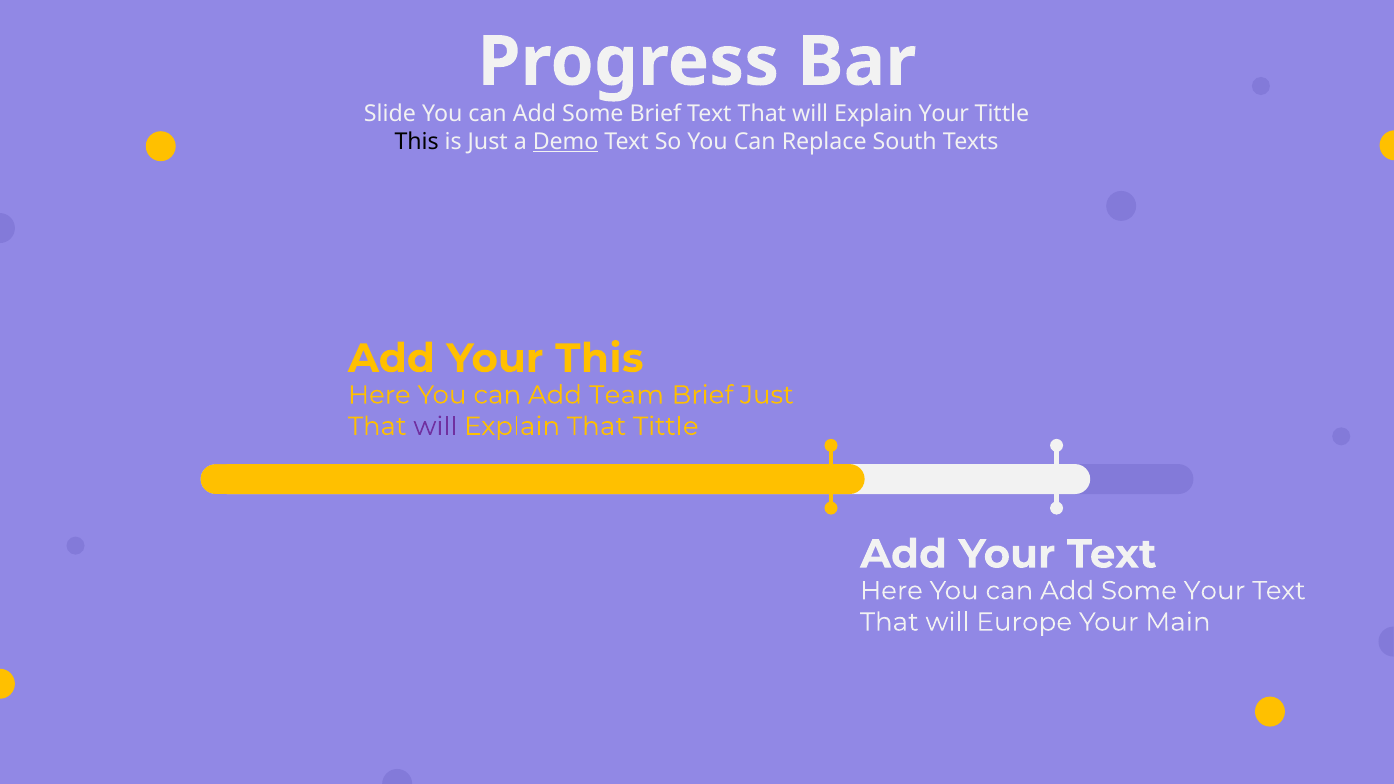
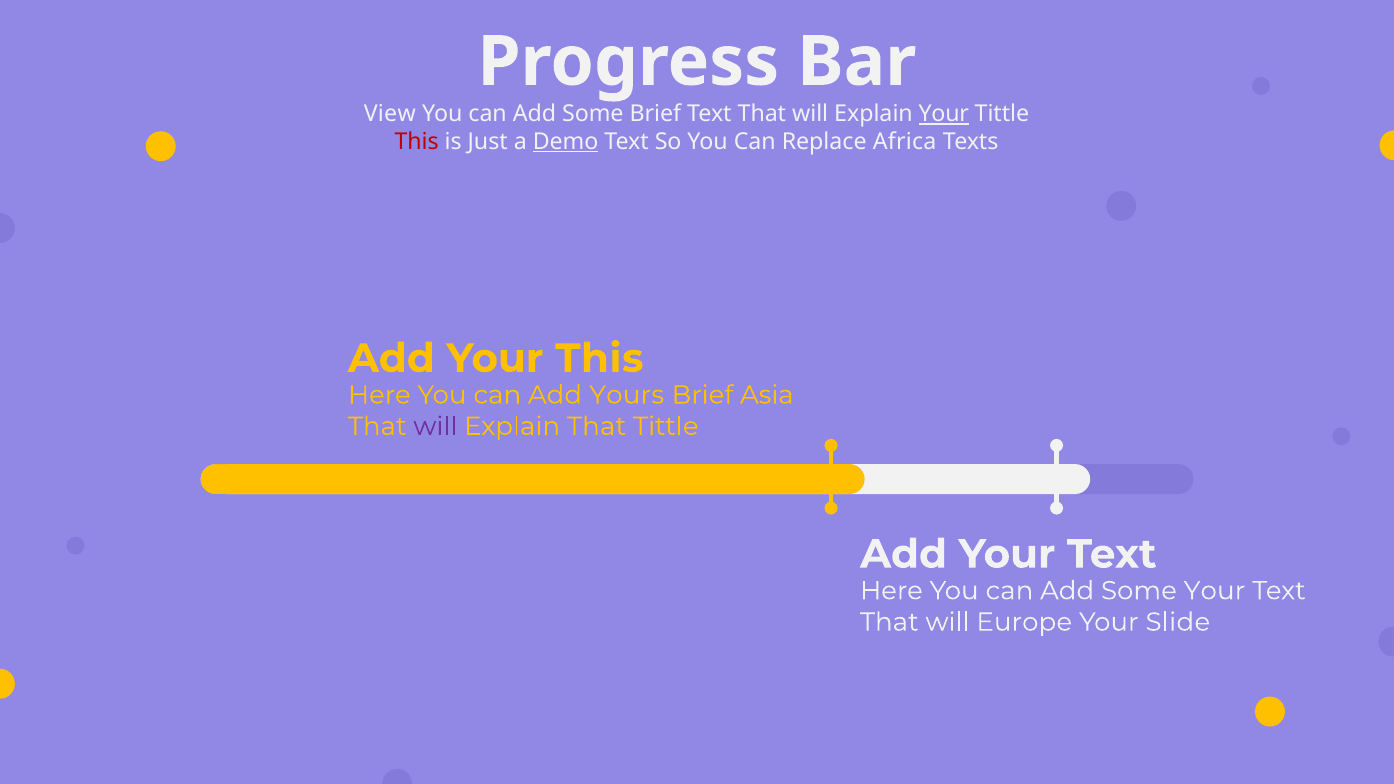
Slide: Slide -> View
Your at (944, 114) underline: none -> present
This at (417, 142) colour: black -> red
South: South -> Africa
Team: Team -> Yours
Brief Just: Just -> Asia
Main: Main -> Slide
